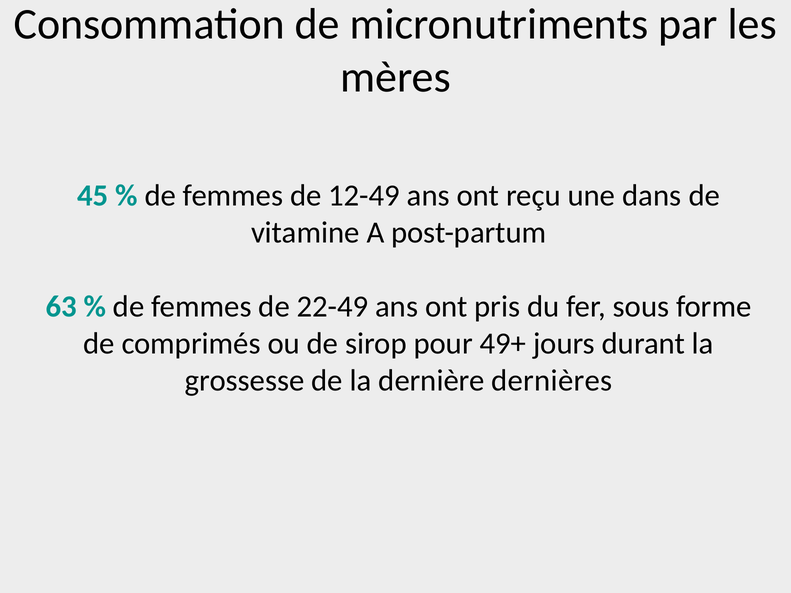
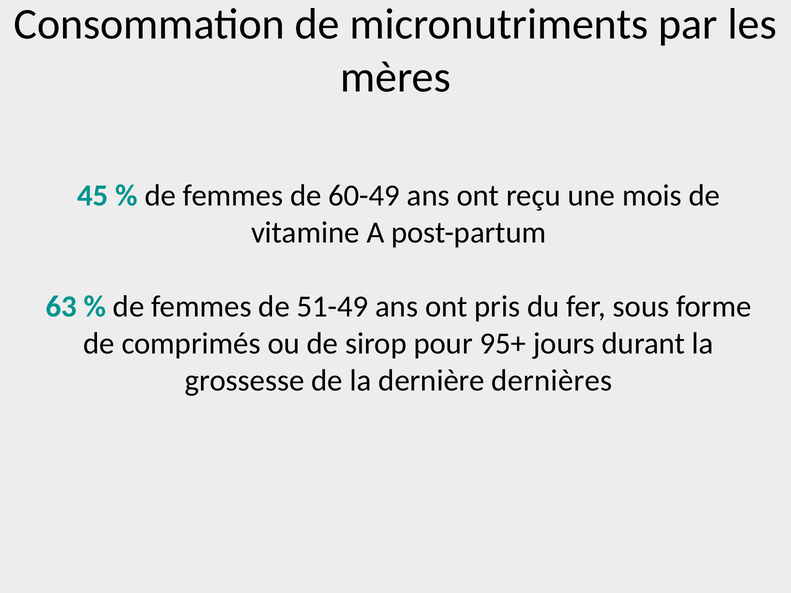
12-49: 12-49 -> 60-49
dans: dans -> mois
22-49: 22-49 -> 51-49
49+: 49+ -> 95+
